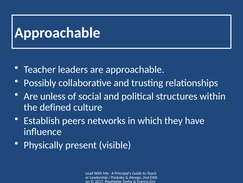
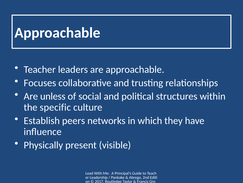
Possibly: Possibly -> Focuses
defined: defined -> specific
